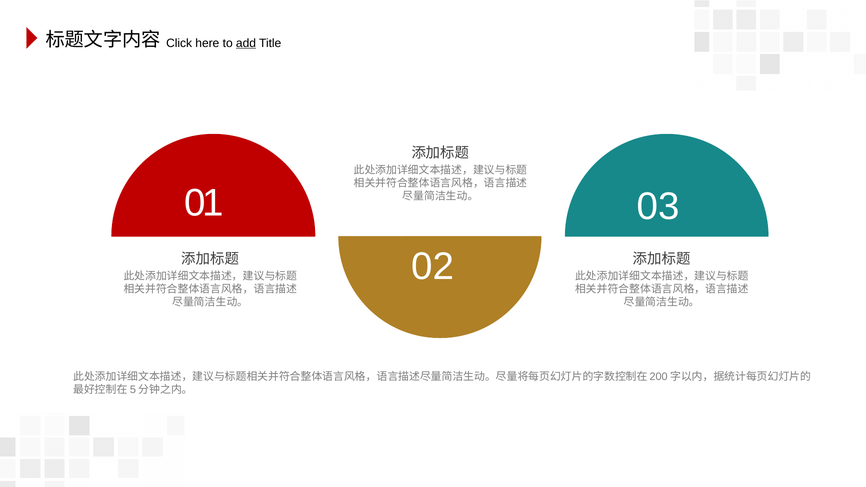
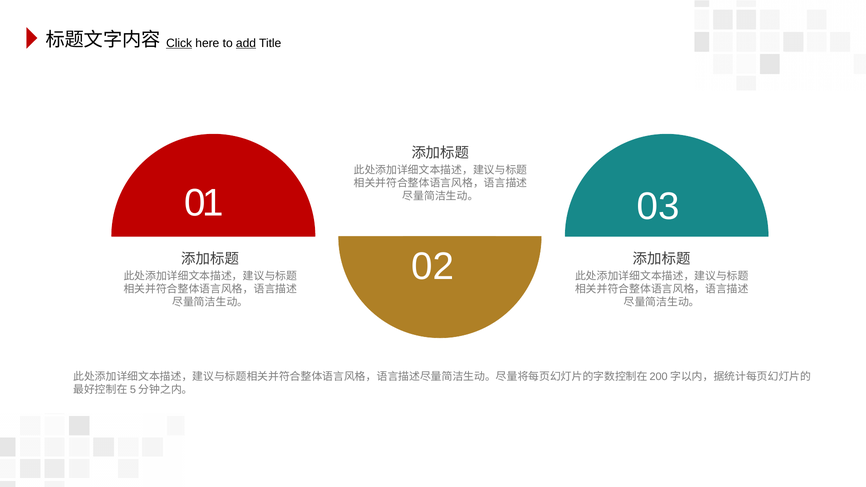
Click underline: none -> present
